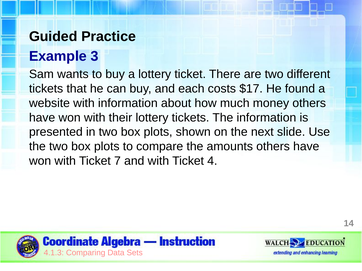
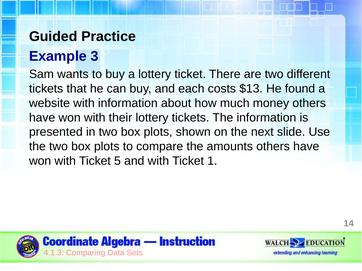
$17: $17 -> $13
7: 7 -> 5
4: 4 -> 1
